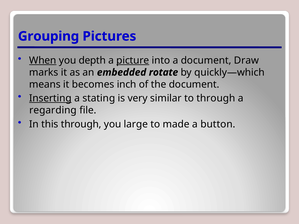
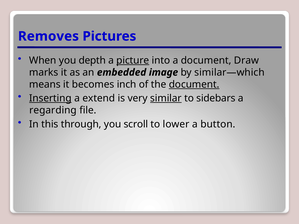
Grouping: Grouping -> Removes
When underline: present -> none
rotate: rotate -> image
quickly—which: quickly—which -> similar—which
document at (194, 84) underline: none -> present
stating: stating -> extend
similar underline: none -> present
to through: through -> sidebars
large: large -> scroll
made: made -> lower
